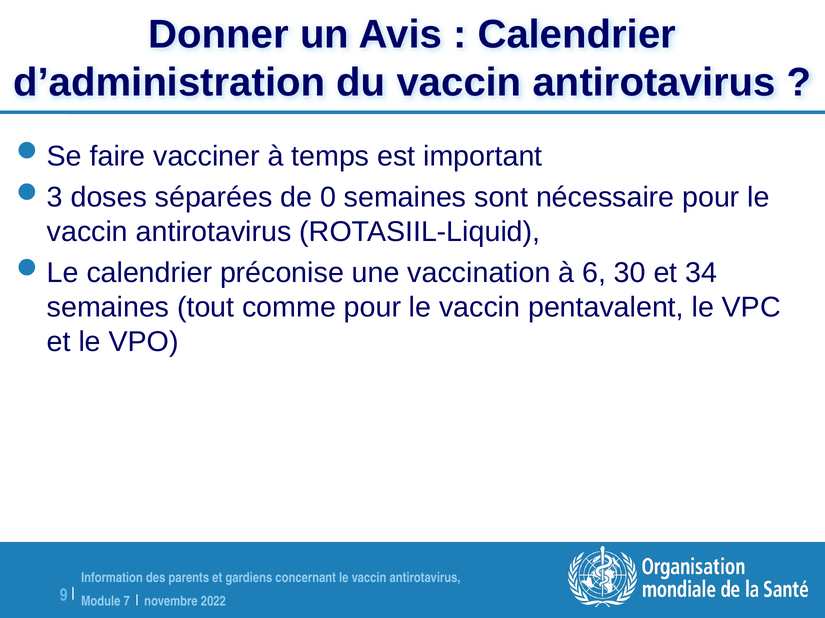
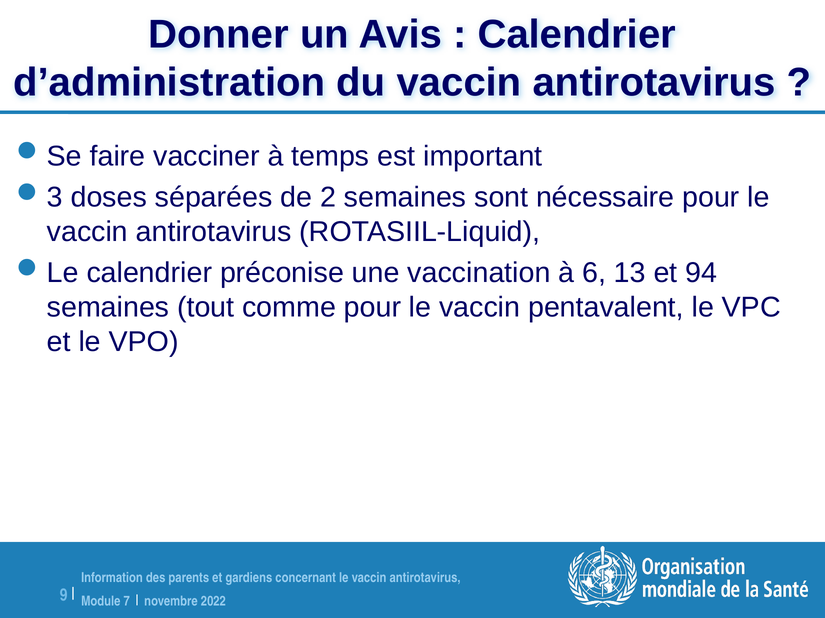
0: 0 -> 2
30: 30 -> 13
34: 34 -> 94
